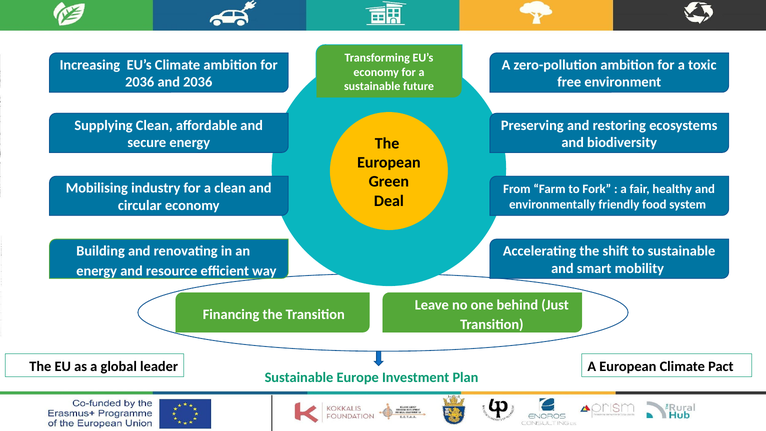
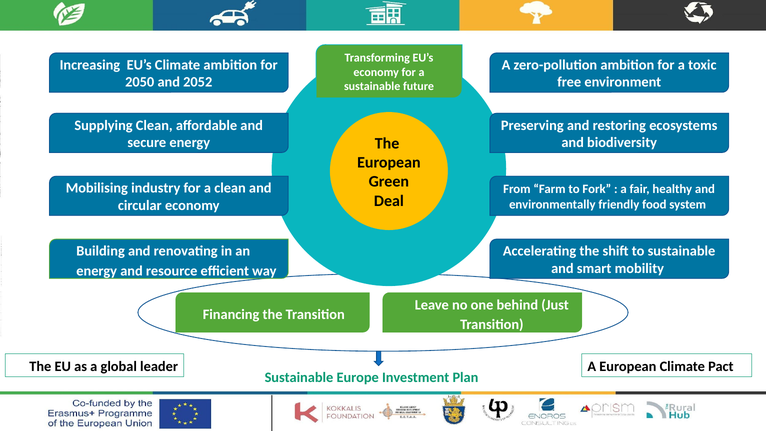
2036 at (140, 82): 2036 -> 2050
and 2036: 2036 -> 2052
